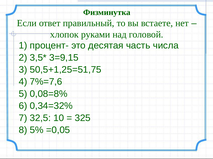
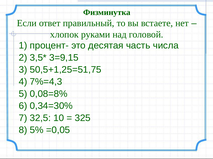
7%=7,6: 7%=7,6 -> 7%=4,3
0,34=32%: 0,34=32% -> 0,34=30%
